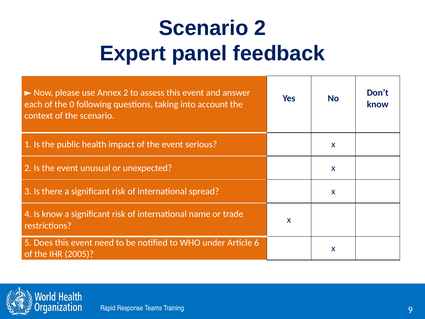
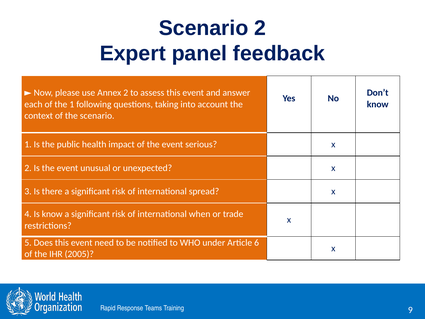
the 0: 0 -> 1
name: name -> when
